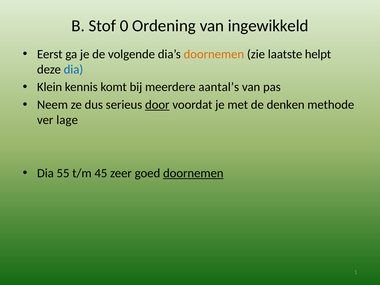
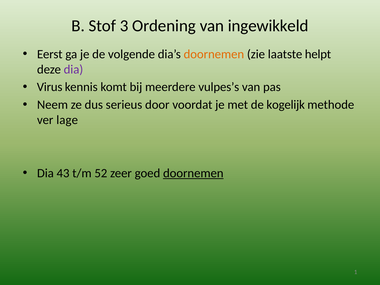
0: 0 -> 3
dia at (73, 69) colour: blue -> purple
Klein: Klein -> Virus
aantal’s: aantal’s -> vulpes’s
door underline: present -> none
denken: denken -> kogelijk
55: 55 -> 43
45: 45 -> 52
